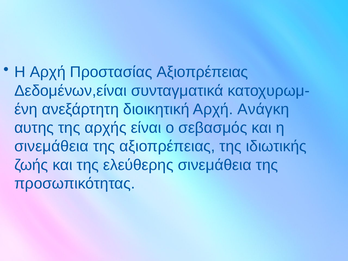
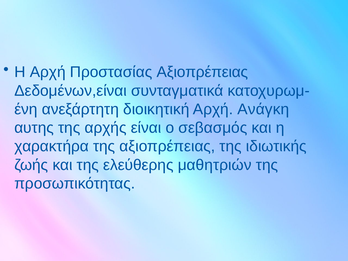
σινεμάθεια at (51, 146): σινεμάθεια -> χαρακτήρα
ελεύθερης σινεμάθεια: σινεμάθεια -> μαθητριών
